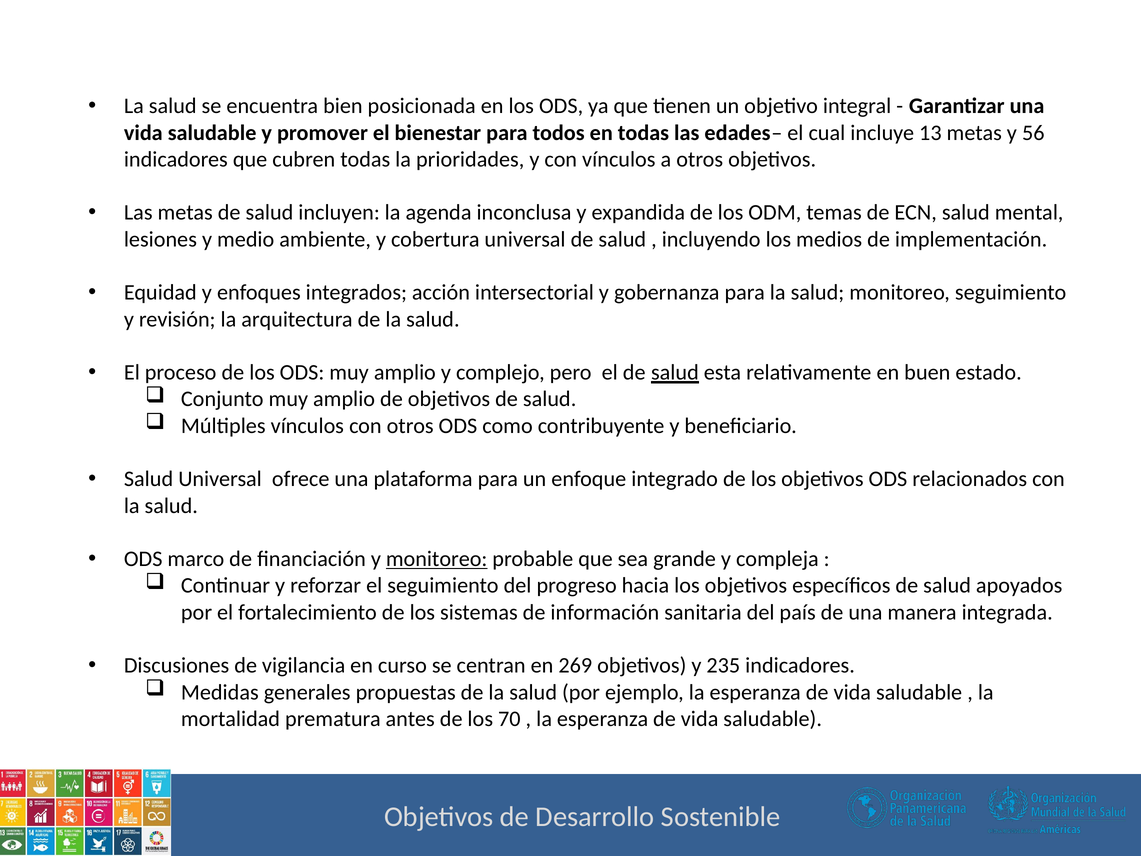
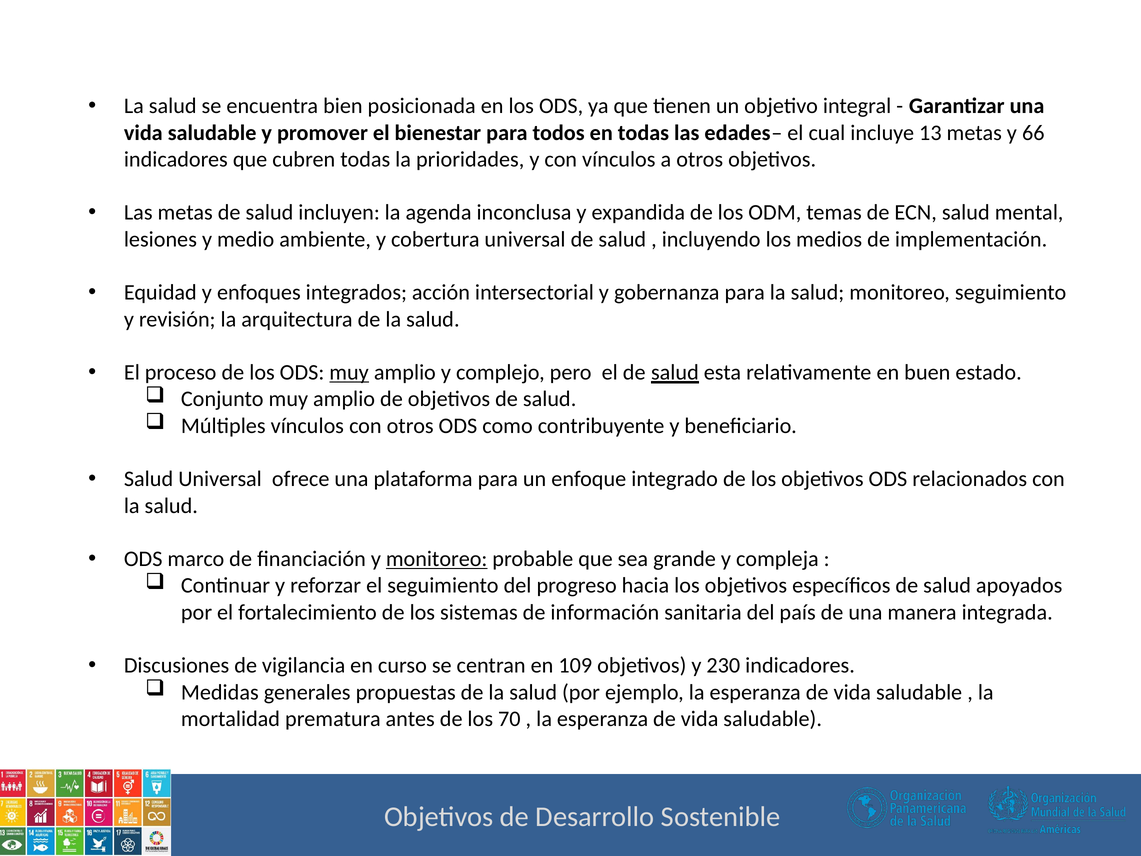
56: 56 -> 66
muy at (349, 372) underline: none -> present
269: 269 -> 109
235: 235 -> 230
